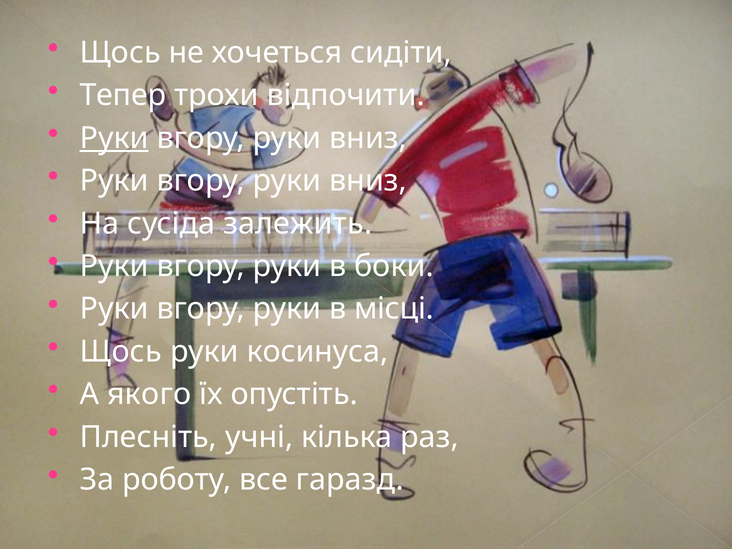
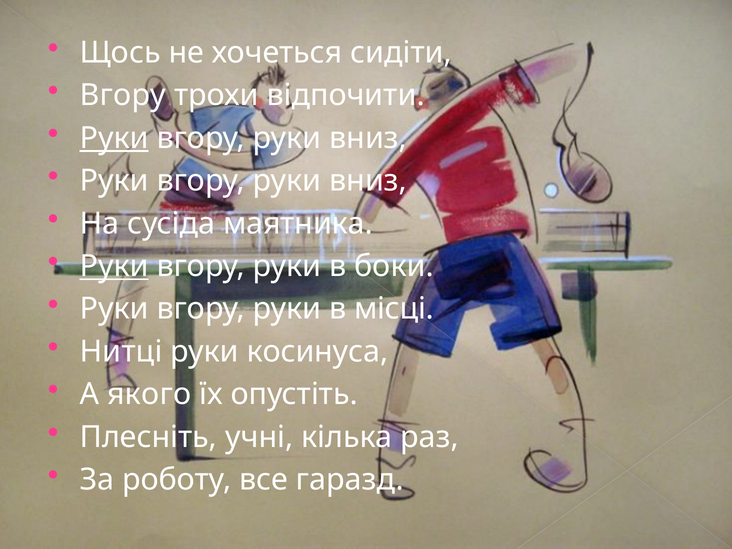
Тепер at (123, 95): Тепер -> Вгору
залежить: залежить -> маятника
Руки at (114, 266) underline: none -> present
Щось at (121, 352): Щось -> Нитці
